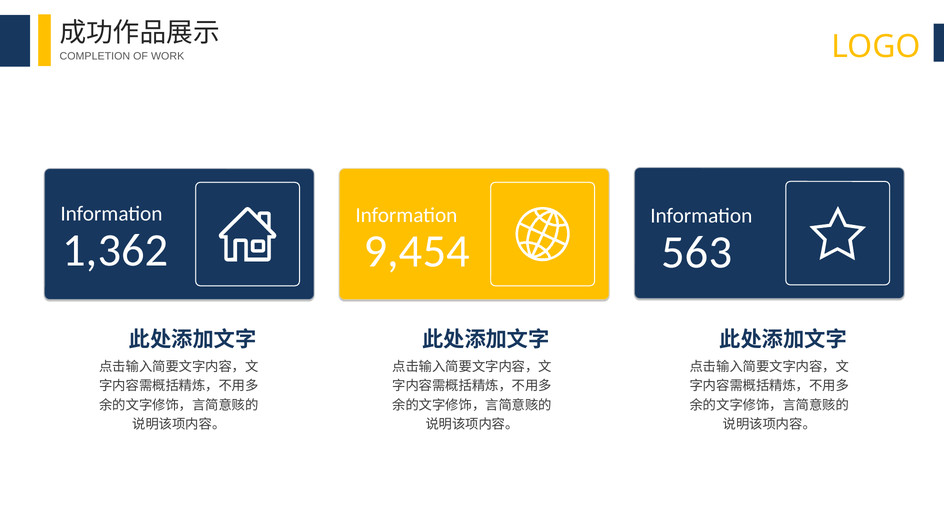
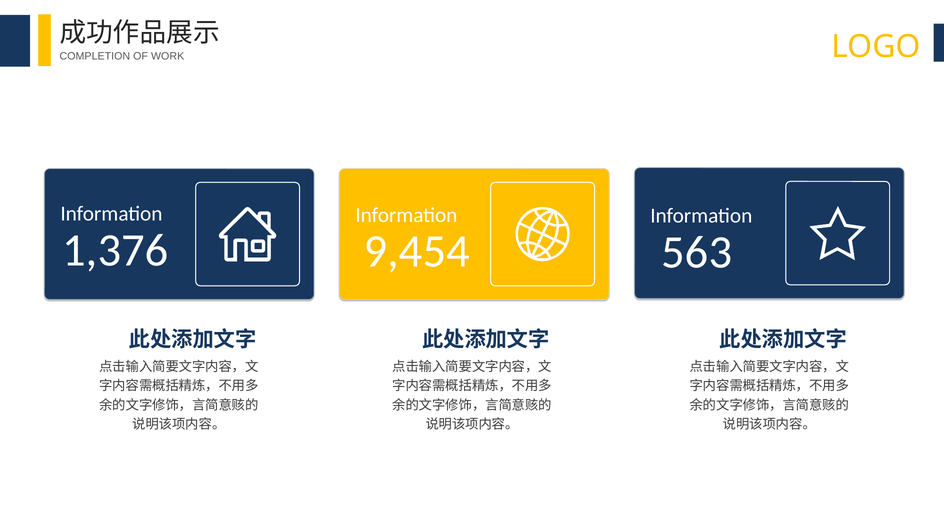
1,362: 1,362 -> 1,376
